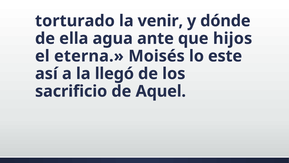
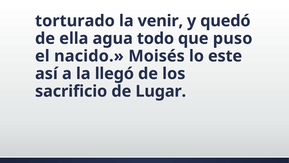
dónde: dónde -> quedó
ante: ante -> todo
hijos: hijos -> puso
eterna: eterna -> nacido
Aquel: Aquel -> Lugar
